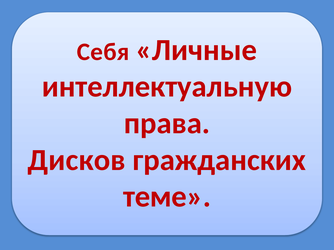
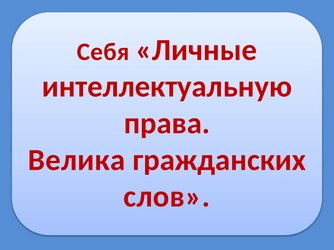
Дисков: Дисков -> Велика
теме: теме -> слов
